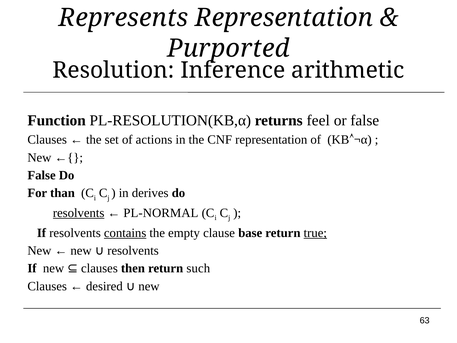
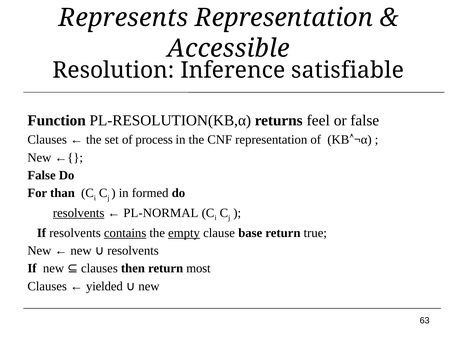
Purported: Purported -> Accessible
arithmetic: arithmetic -> satisfiable
actions: actions -> process
derives: derives -> formed
empty underline: none -> present
true underline: present -> none
such: such -> most
desired: desired -> yielded
